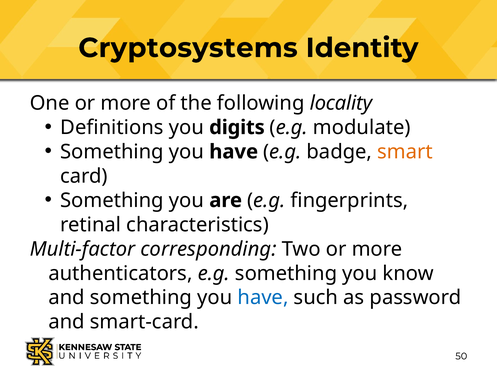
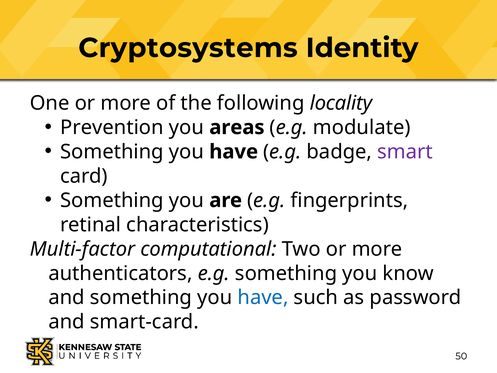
Definitions: Definitions -> Prevention
digits: digits -> areas
smart colour: orange -> purple
corresponding: corresponding -> computational
